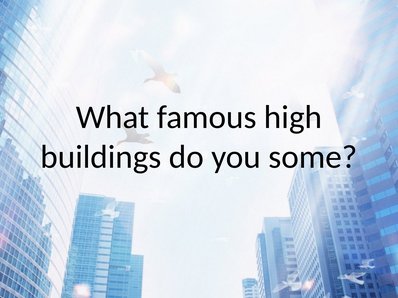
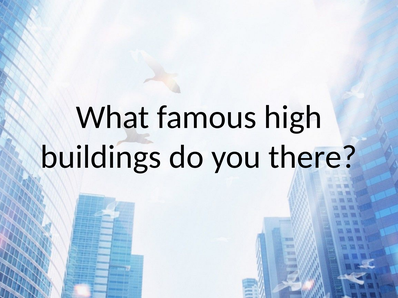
some: some -> there
